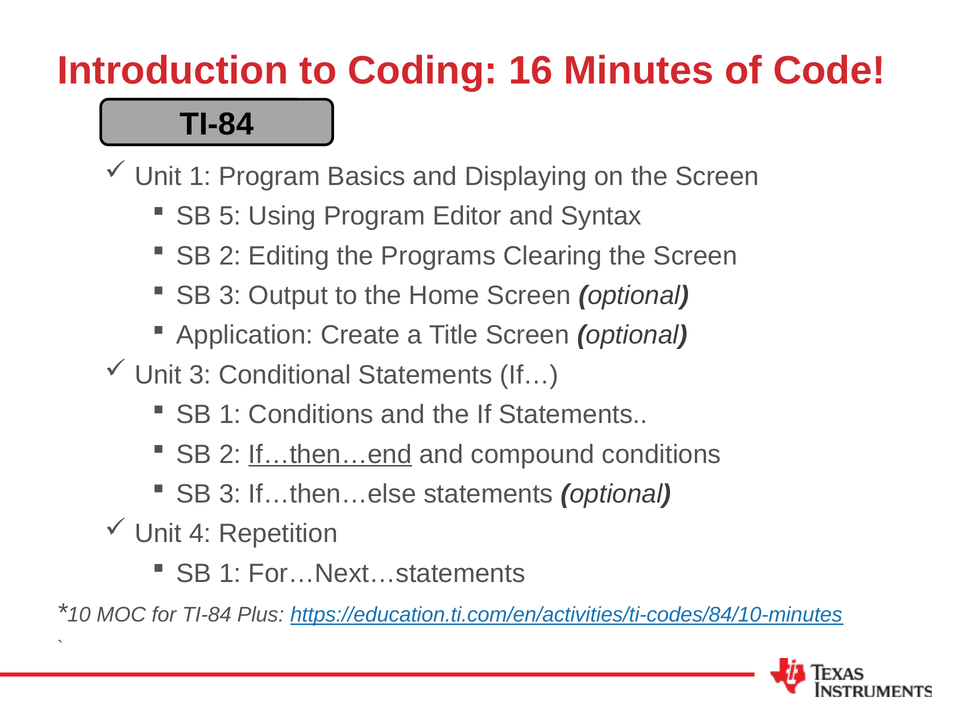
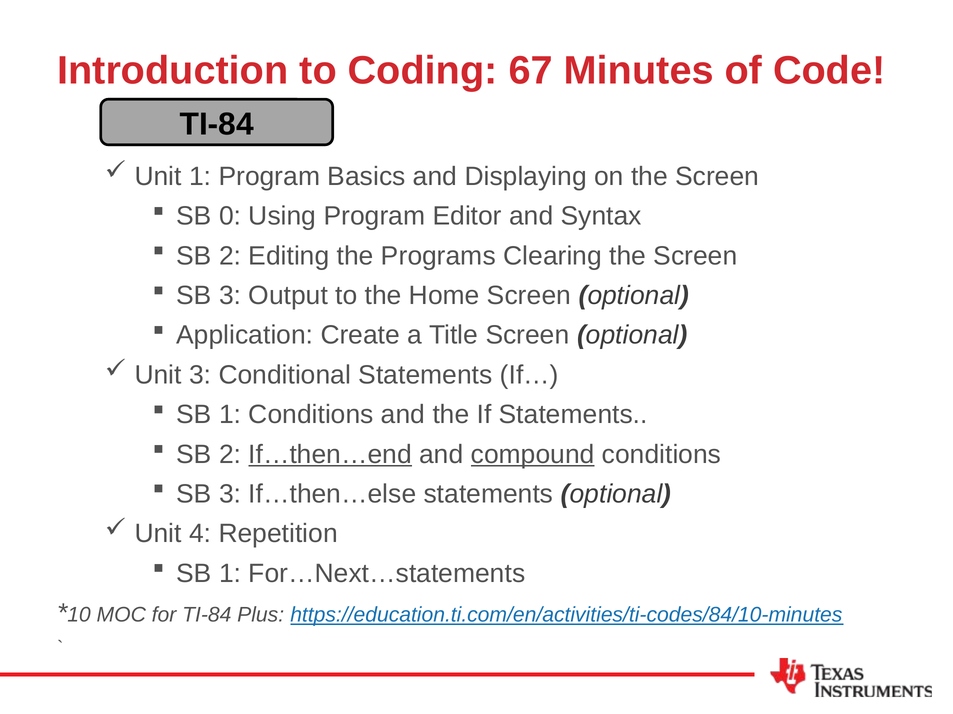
16: 16 -> 67
5: 5 -> 0
compound underline: none -> present
